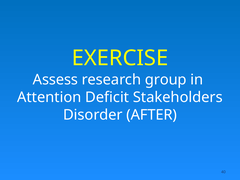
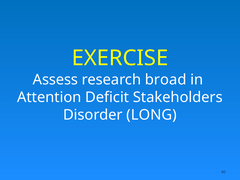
group: group -> broad
AFTER: AFTER -> LONG
